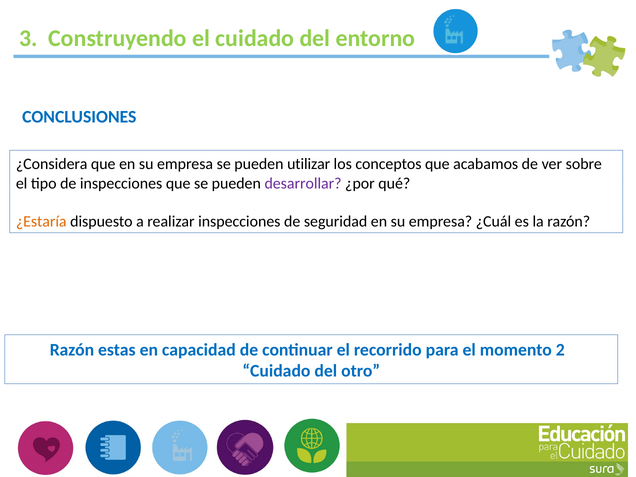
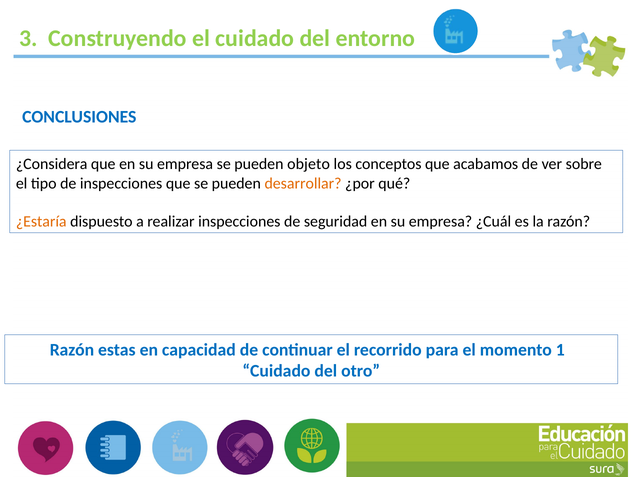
utilizar: utilizar -> objeto
desarrollar colour: purple -> orange
2: 2 -> 1
